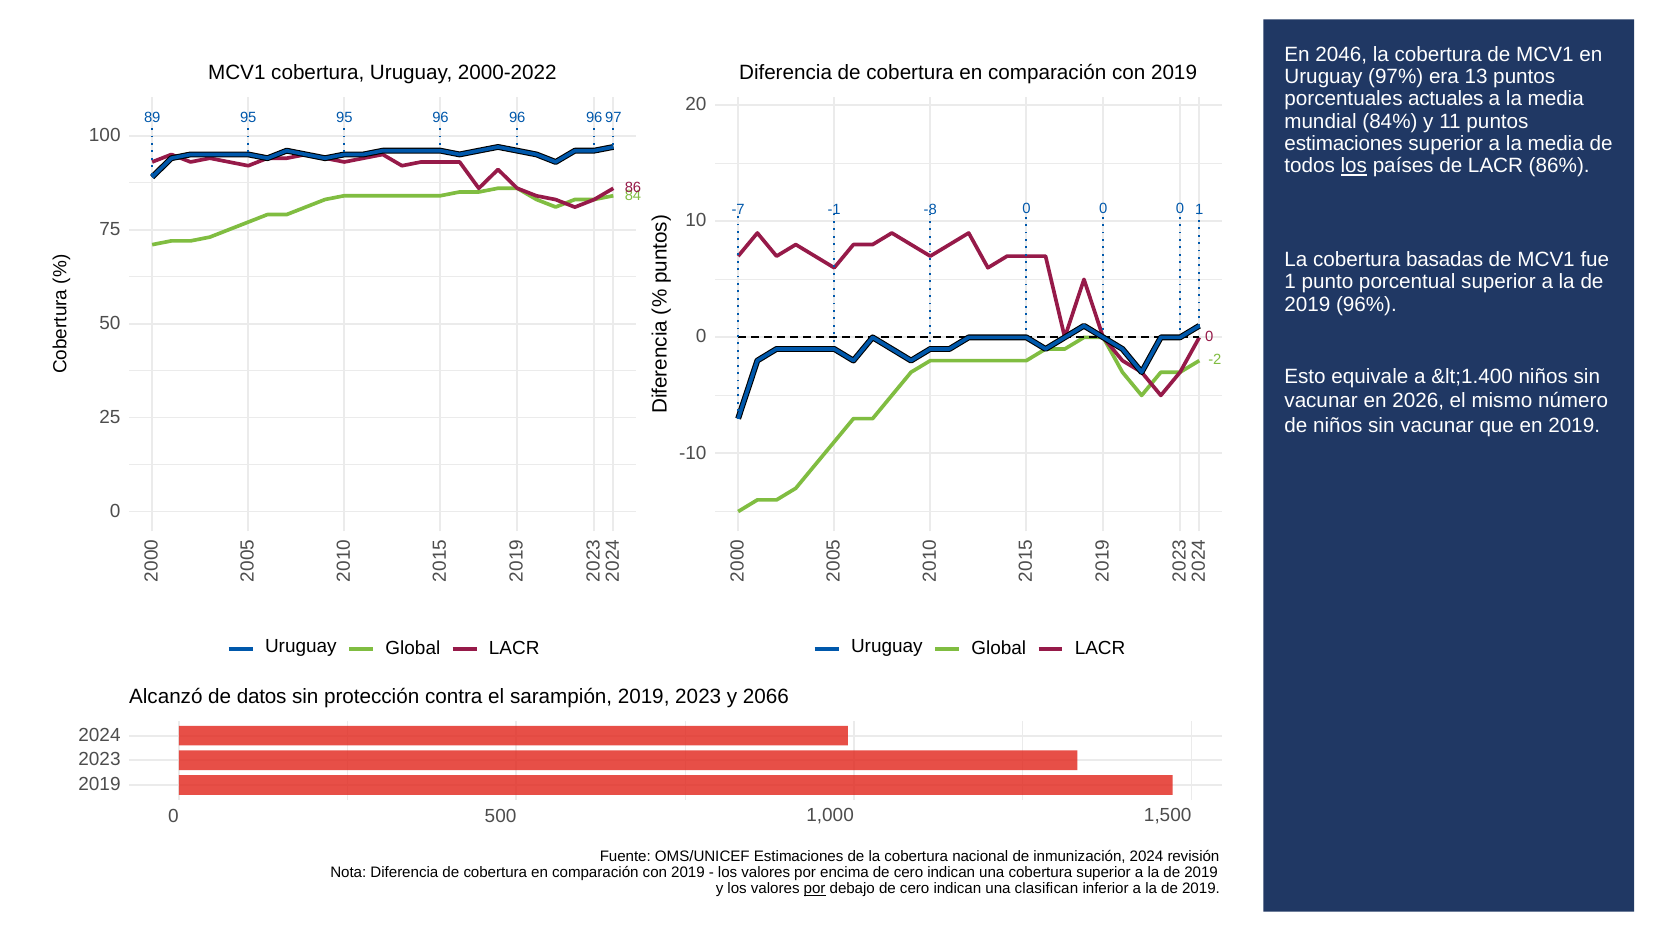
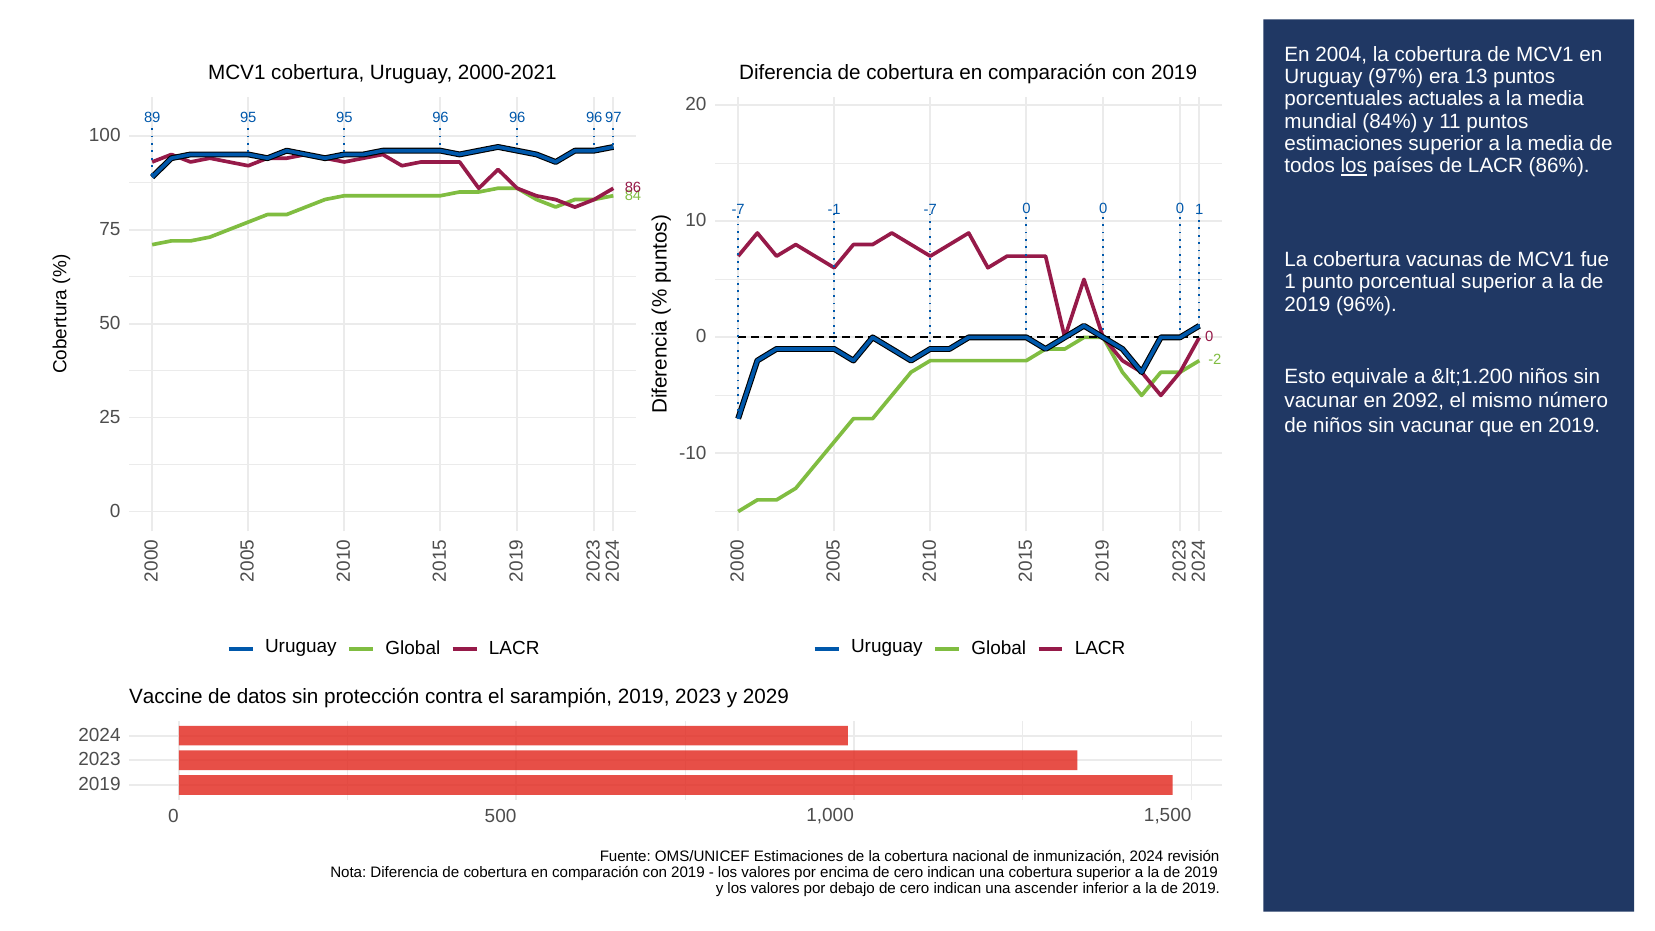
2046: 2046 -> 2004
2000-2022: 2000-2022 -> 2000-2021
-1 -8: -8 -> -7
basadas: basadas -> vacunas
&lt;1.400: &lt;1.400 -> &lt;1.200
2026: 2026 -> 2092
Alcanzó: Alcanzó -> Vaccine
2066: 2066 -> 2029
por at (815, 889) underline: present -> none
clasifican: clasifican -> ascender
